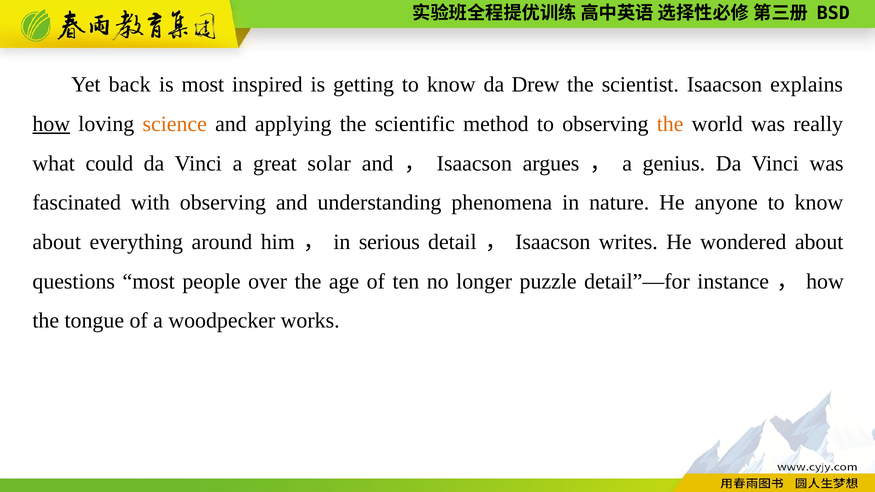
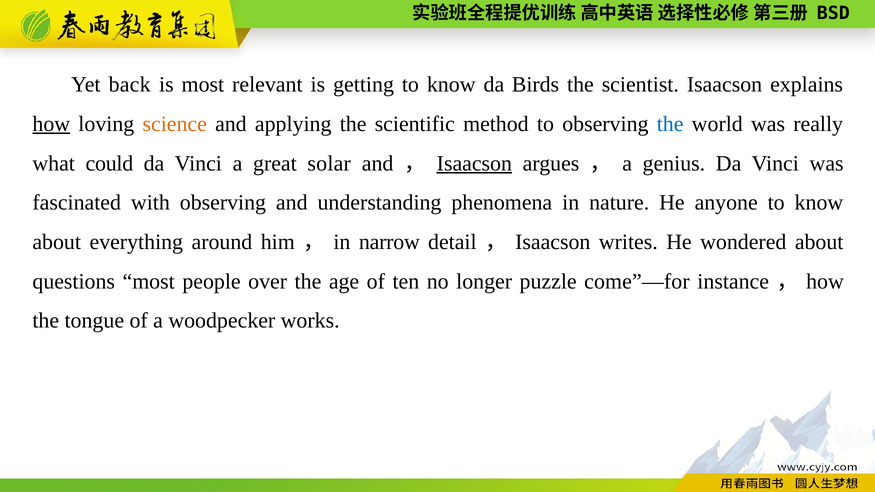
inspired: inspired -> relevant
Drew: Drew -> Birds
the at (670, 124) colour: orange -> blue
Isaacson at (474, 163) underline: none -> present
serious: serious -> narrow
detail”—for: detail”—for -> come”—for
